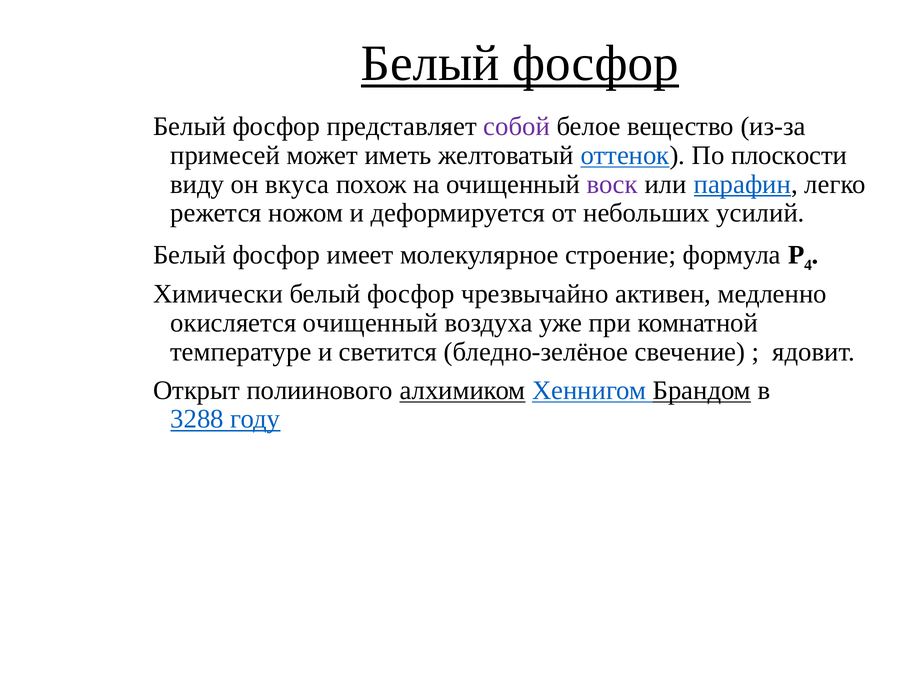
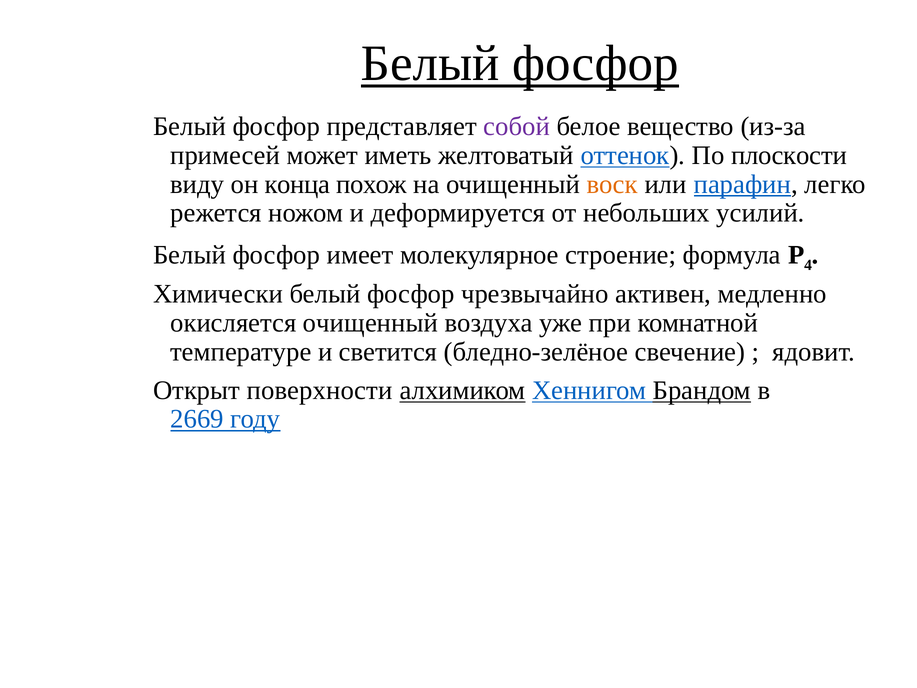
вкуса: вкуса -> конца
воск colour: purple -> orange
полиинового: полиинового -> поверхности
3288: 3288 -> 2669
